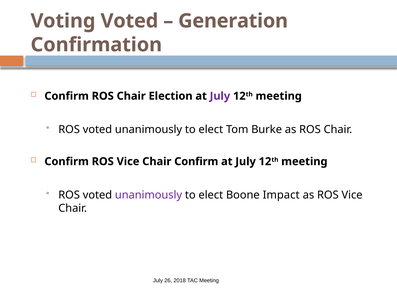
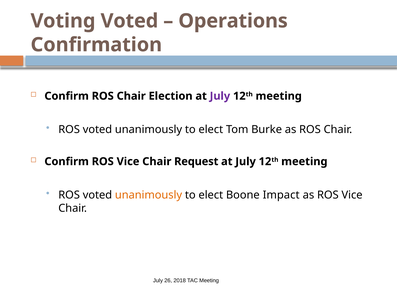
Generation: Generation -> Operations
Chair Confirm: Confirm -> Request
unanimously at (148, 195) colour: purple -> orange
